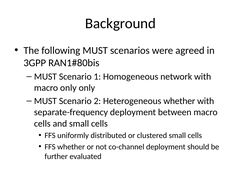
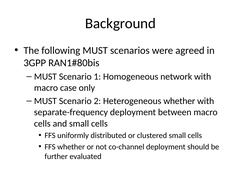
macro only: only -> case
